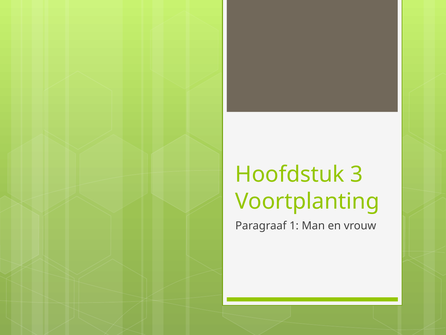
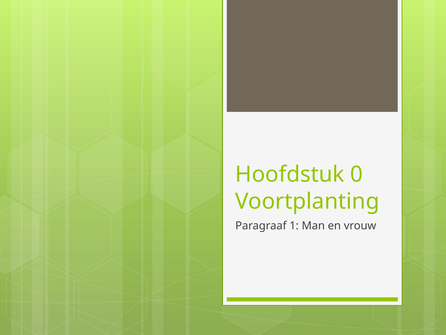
3: 3 -> 0
